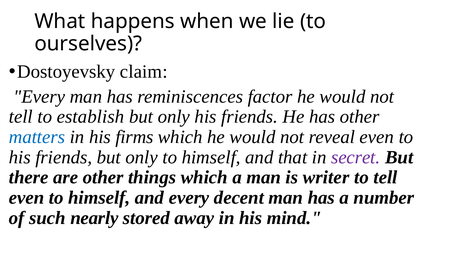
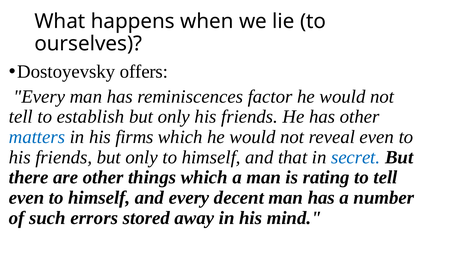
claim: claim -> offers
secret colour: purple -> blue
writer: writer -> rating
nearly: nearly -> errors
